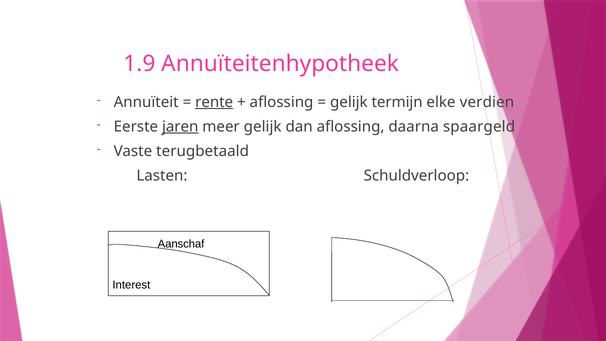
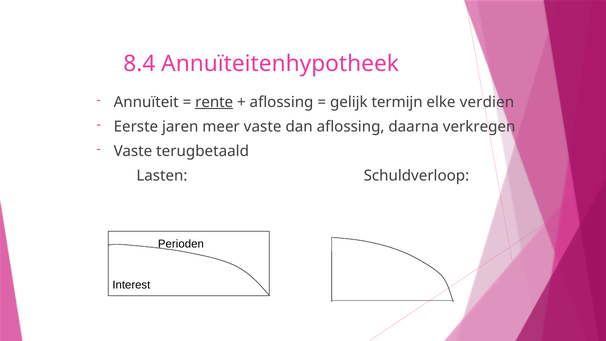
1.9: 1.9 -> 8.4
jaren underline: present -> none
meer gelijk: gelijk -> vaste
spaargeld: spaargeld -> verkregen
Aanschaf: Aanschaf -> Perioden
